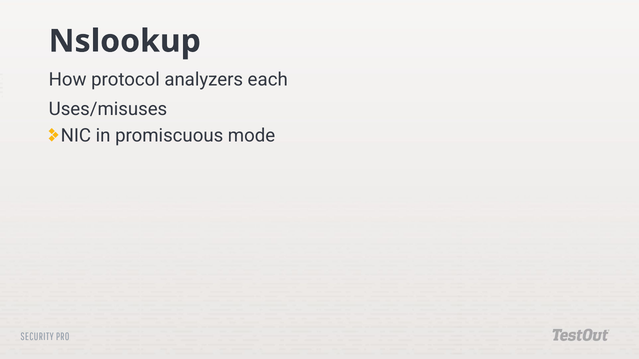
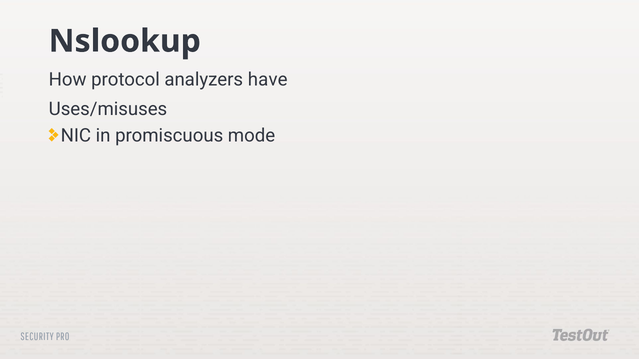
each: each -> have
